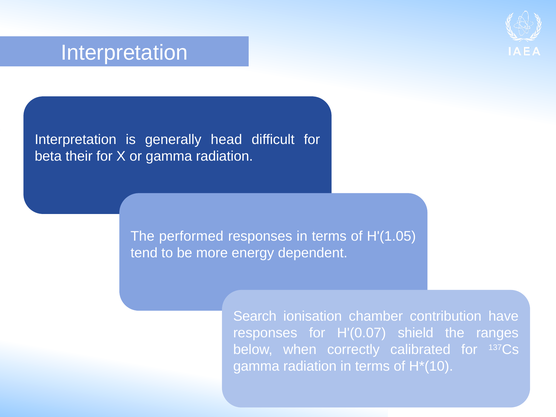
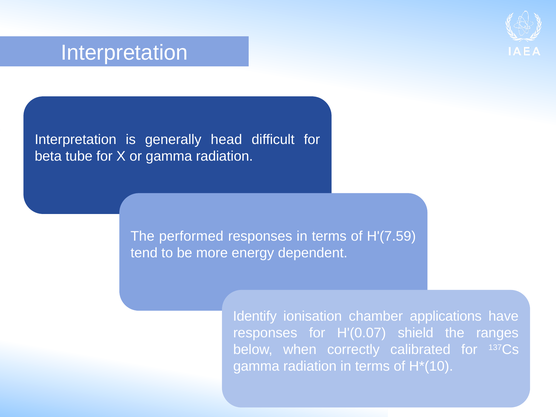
their: their -> tube
H'(1.05: H'(1.05 -> H'(7.59
Search: Search -> Identify
contribution: contribution -> applications
